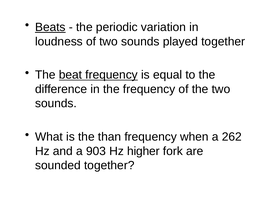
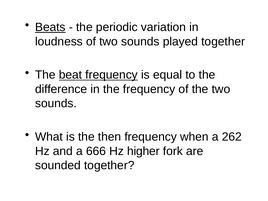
than: than -> then
903: 903 -> 666
